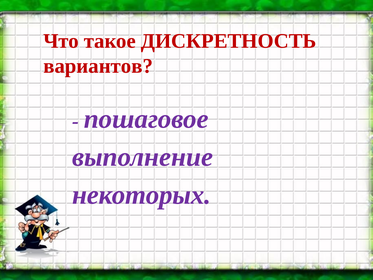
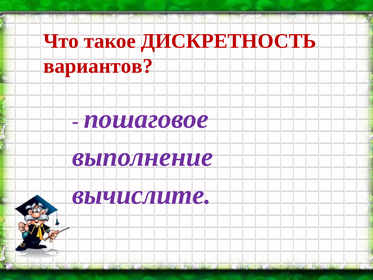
некоторых: некоторых -> вычислите
